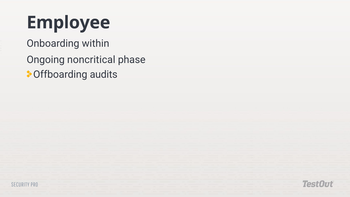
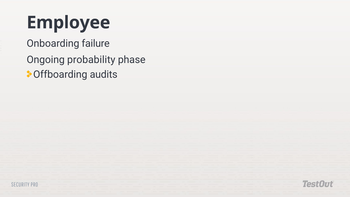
within: within -> failure
noncritical: noncritical -> probability
